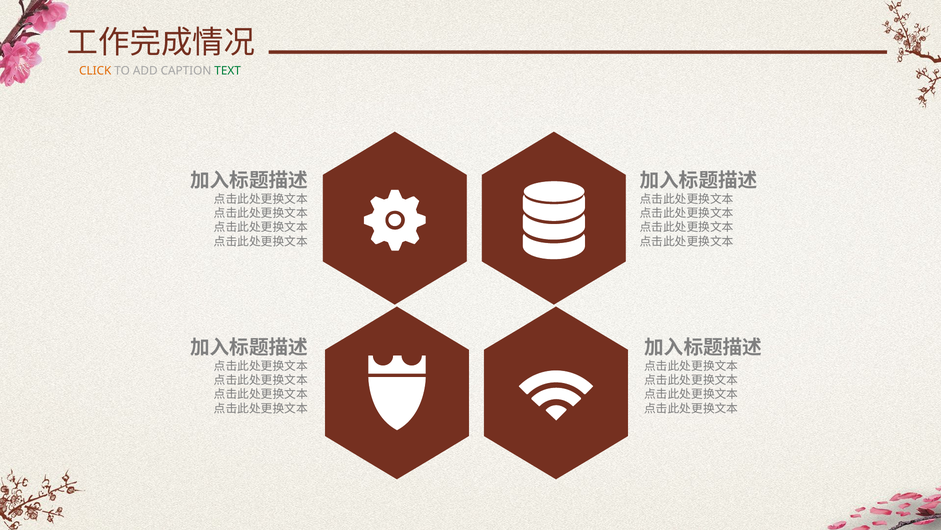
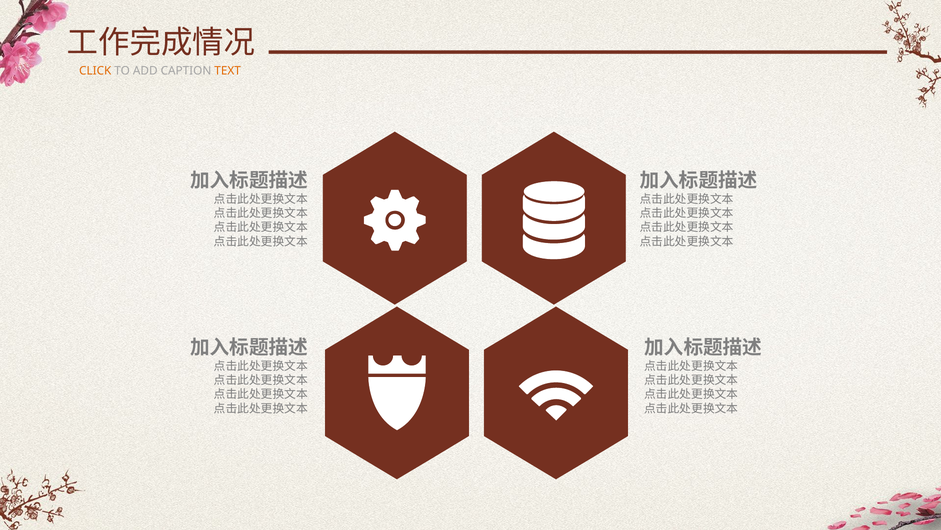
TEXT colour: green -> orange
